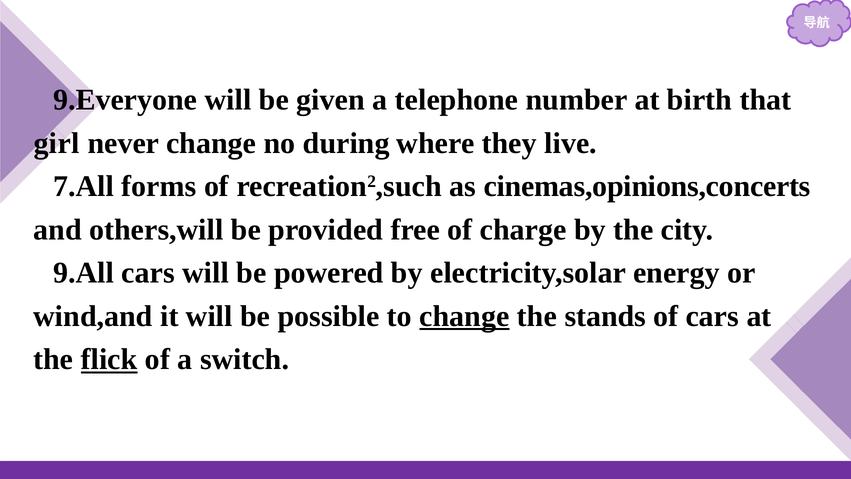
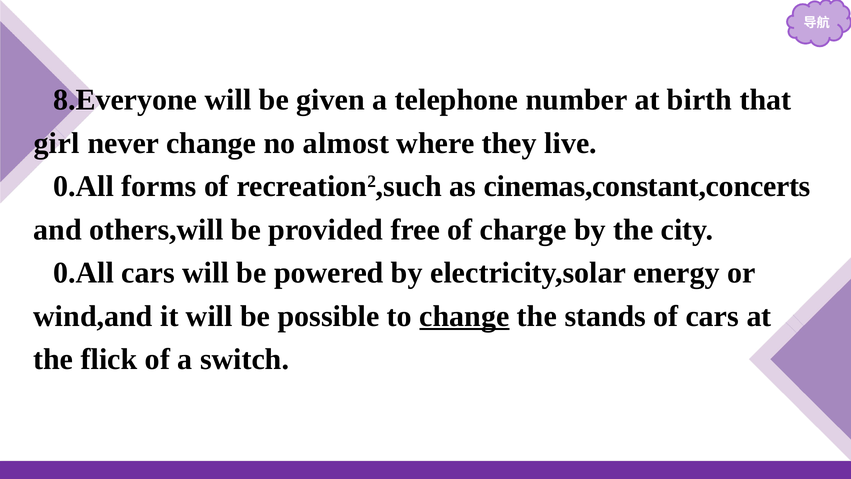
9.Everyone: 9.Everyone -> 8.Everyone
during: during -> almost
7.All at (83, 186): 7.All -> 0.All
cinemas,opinions,concerts: cinemas,opinions,concerts -> cinemas,constant,concerts
9.All at (83, 273): 9.All -> 0.All
flick underline: present -> none
